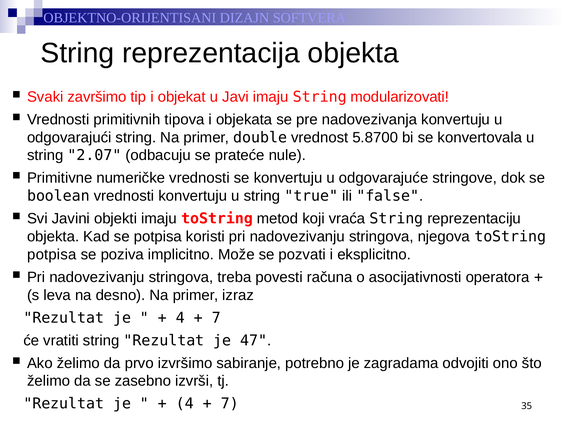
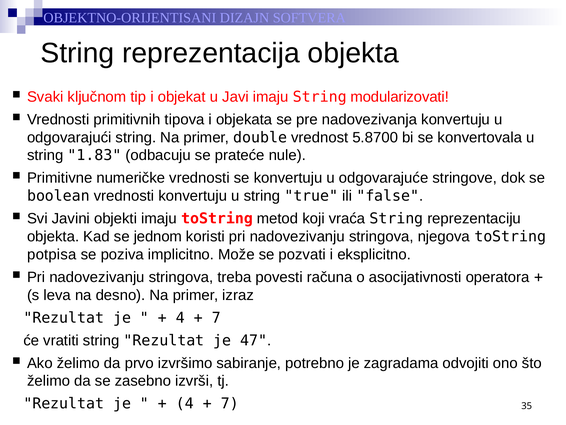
završimo: završimo -> ključnom
2.07: 2.07 -> 1.83
se potpisa: potpisa -> jednom
